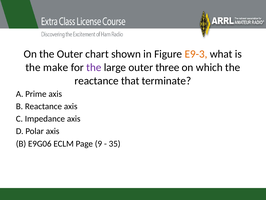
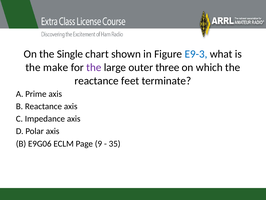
the Outer: Outer -> Single
E9-3 colour: orange -> blue
that: that -> feet
